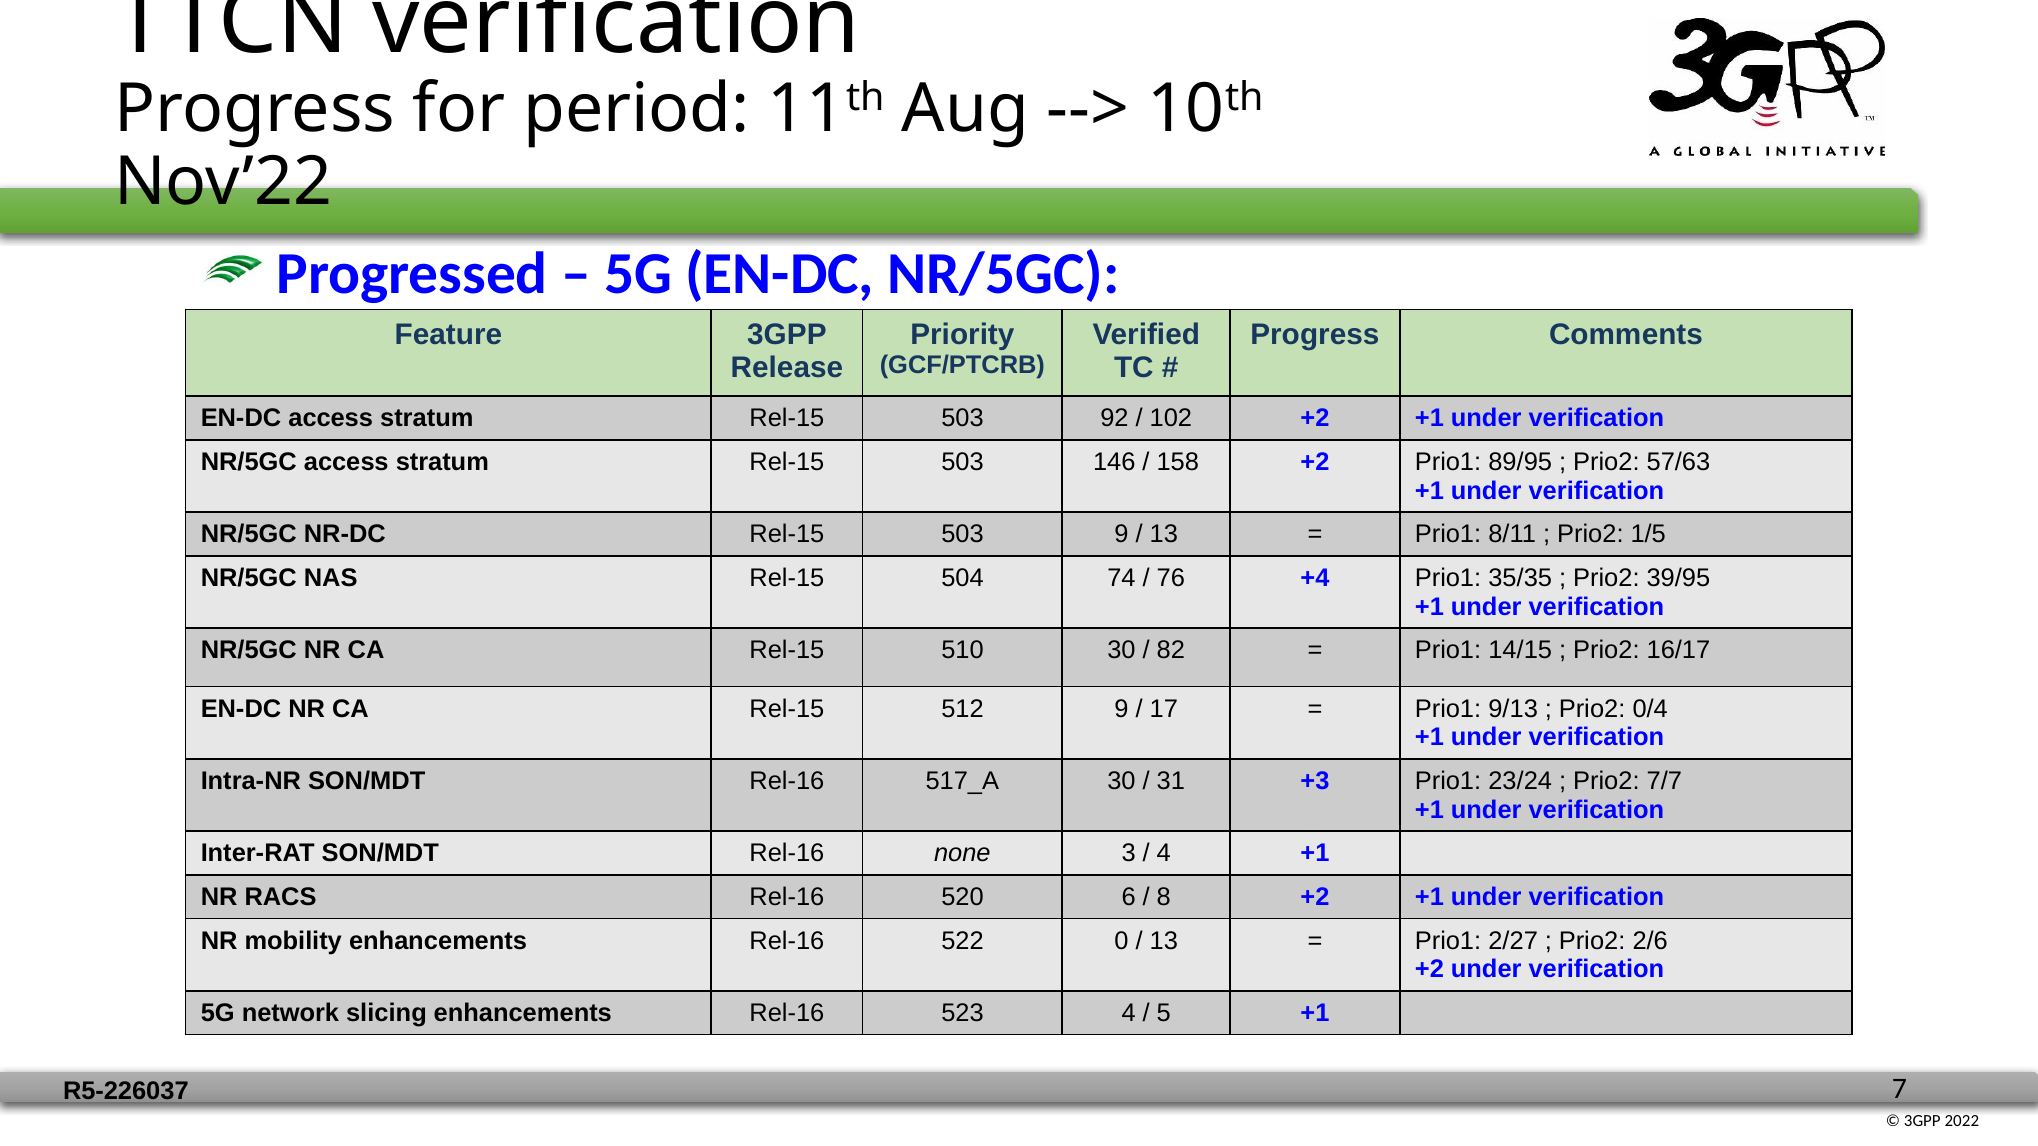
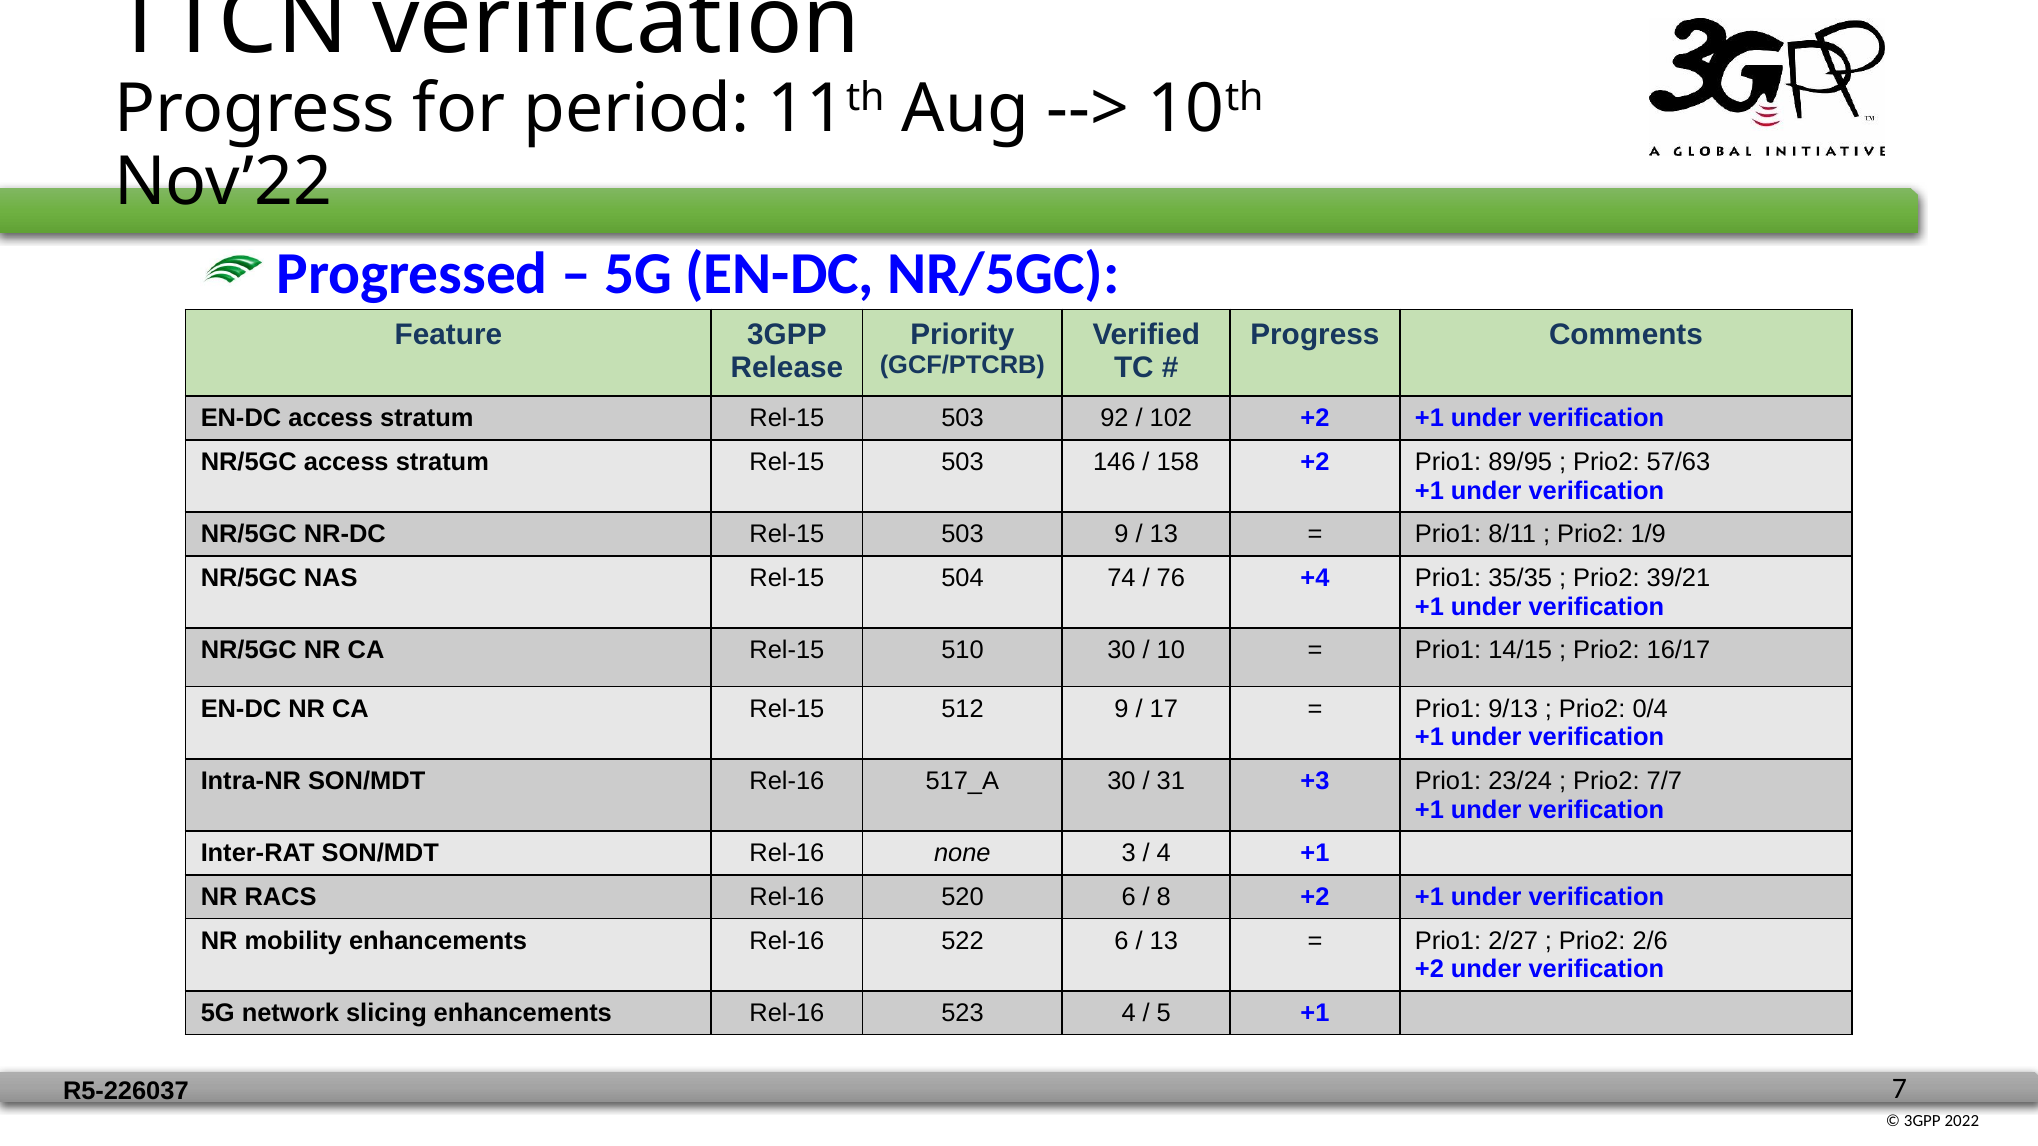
1/5: 1/5 -> 1/9
39/95: 39/95 -> 39/21
82: 82 -> 10
522 0: 0 -> 6
